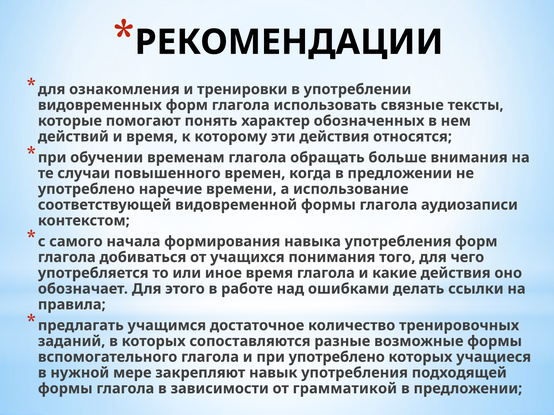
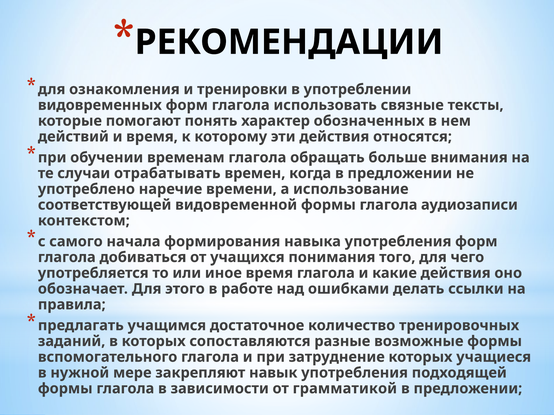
повышенного: повышенного -> отрабатывать
при употреблено: употреблено -> затруднение
